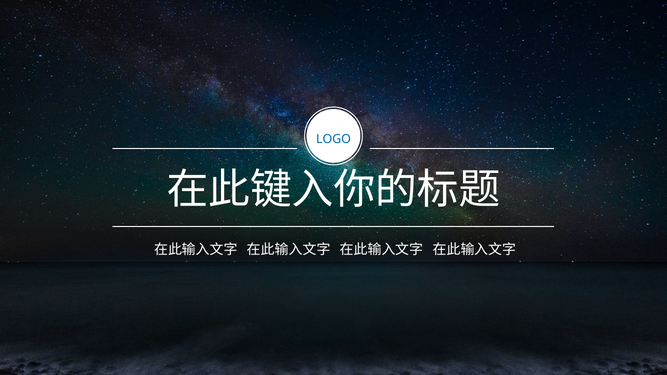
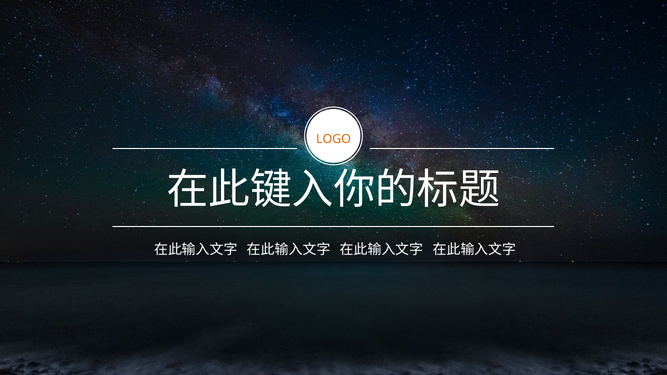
LOGO colour: blue -> orange
